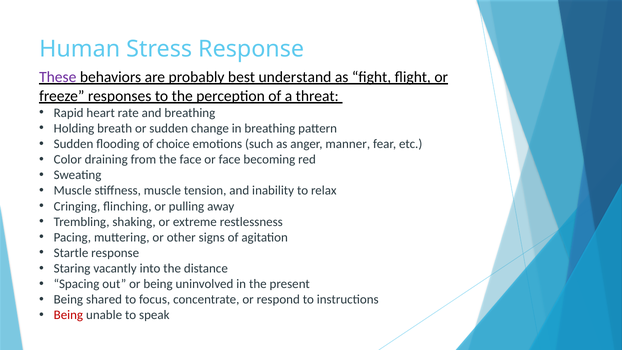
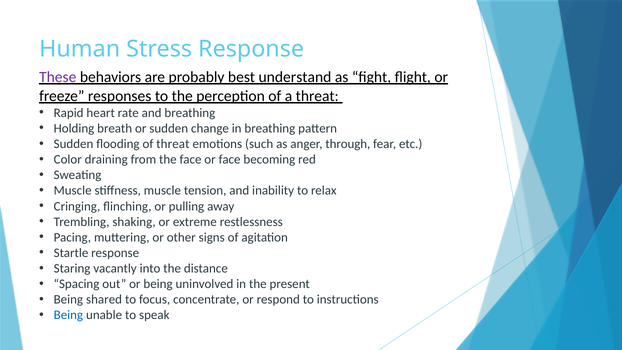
of choice: choice -> threat
manner: manner -> through
Being at (68, 315) colour: red -> blue
